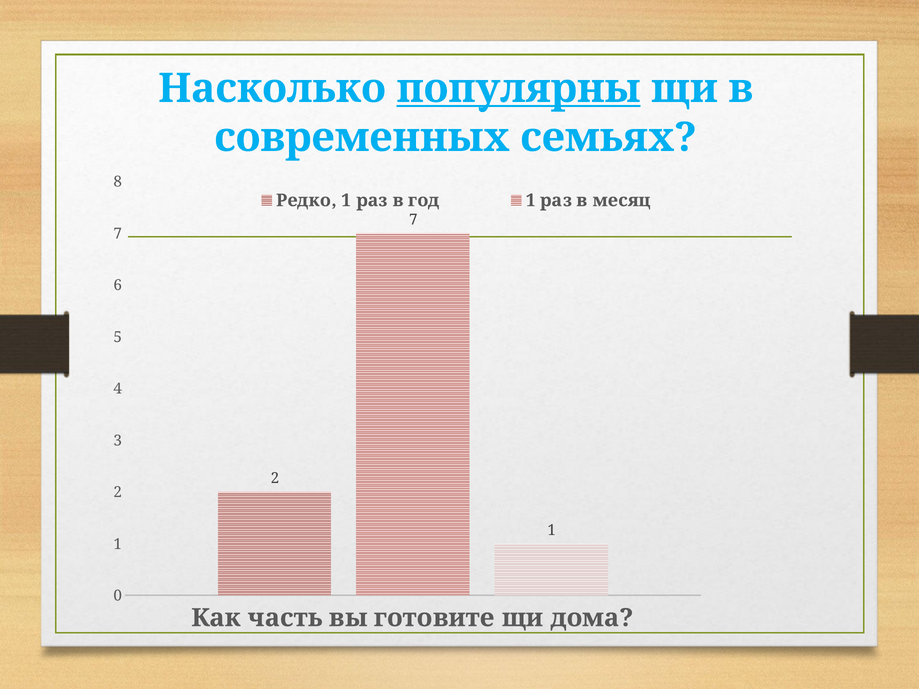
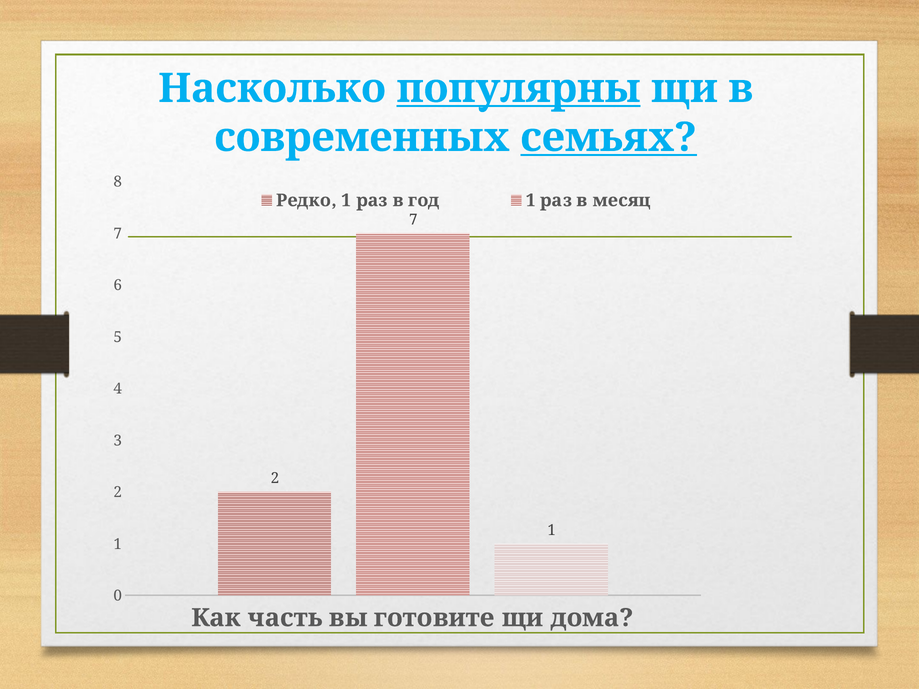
семьях underline: none -> present
